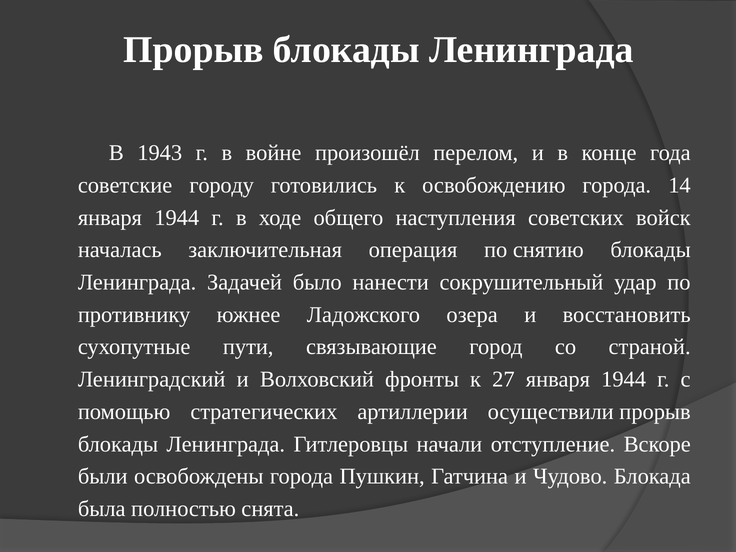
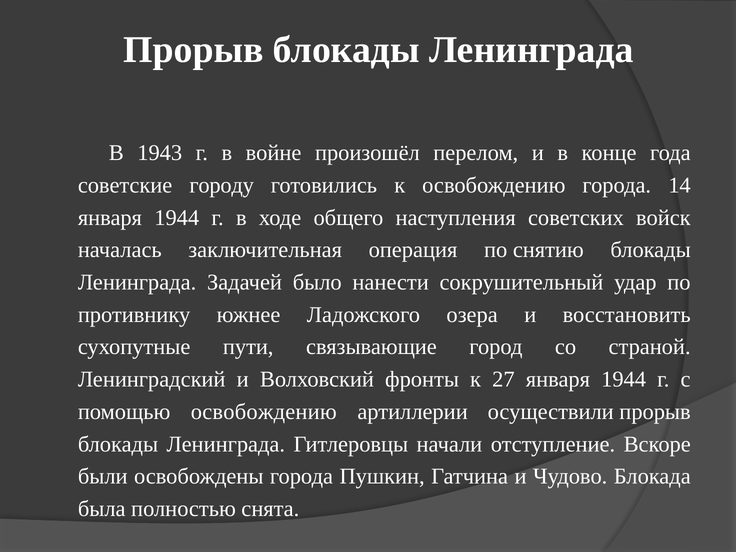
помощью стратегических: стратегических -> освобождению
